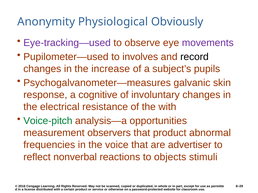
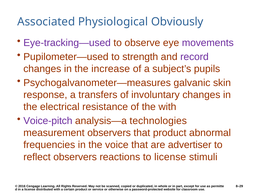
Anonymity: Anonymity -> Associated
involves: involves -> strength
record colour: black -> purple
cognitive: cognitive -> transfers
Voice-pitch colour: green -> purple
opportunities: opportunities -> technologies
reflect nonverbal: nonverbal -> observers
to objects: objects -> license
